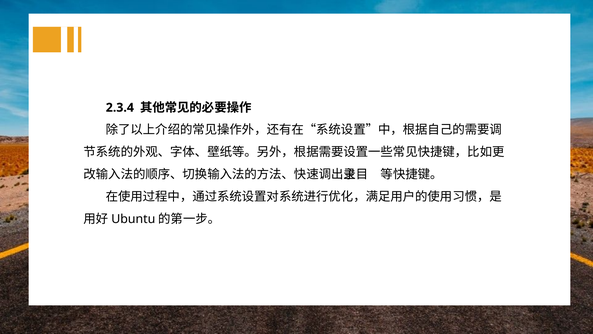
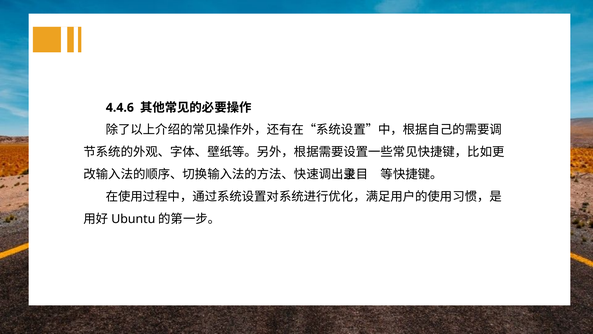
2.3.4: 2.3.4 -> 4.4.6
